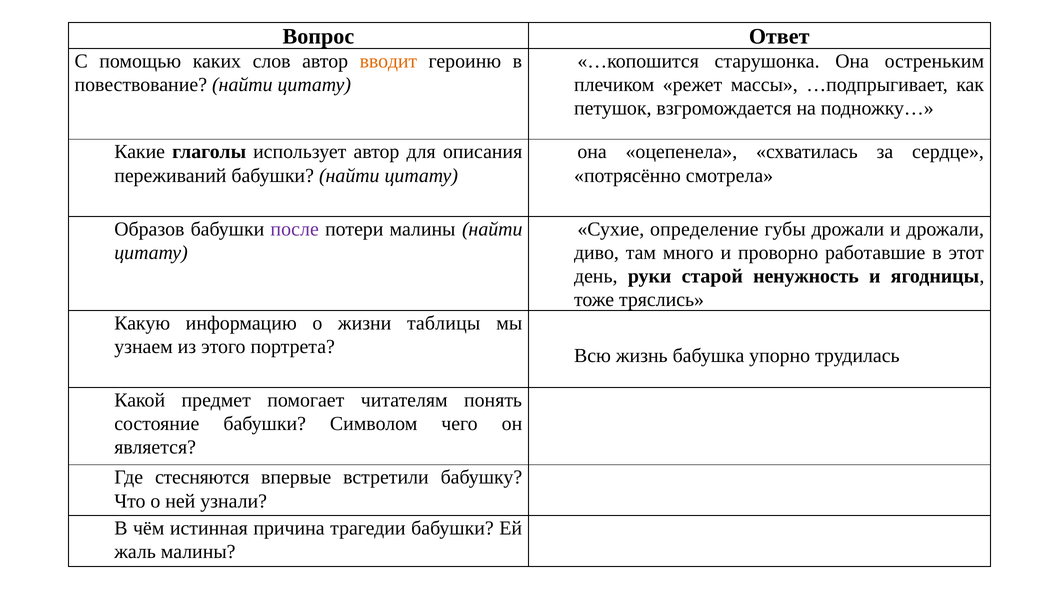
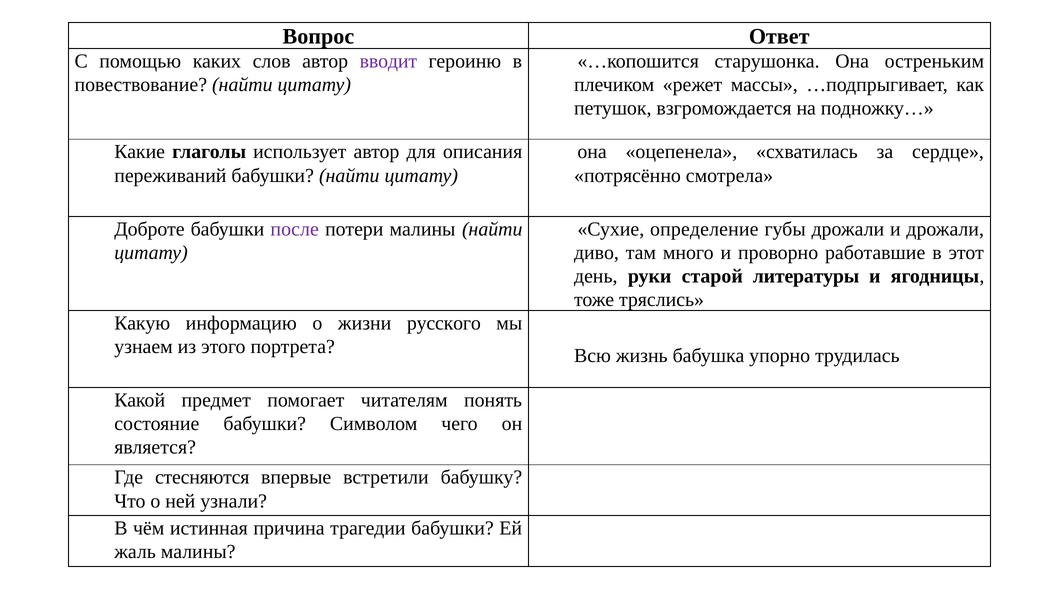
вводит colour: orange -> purple
Образов: Образов -> Доброте
ненужность: ненужность -> литературы
таблицы: таблицы -> русского
